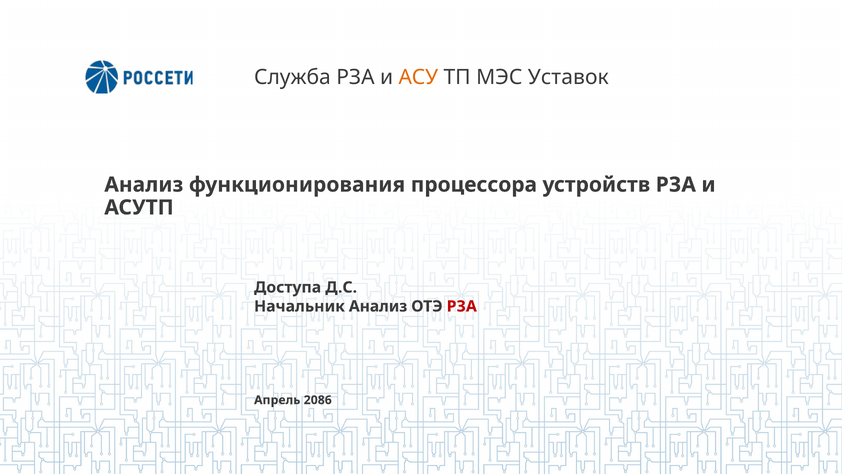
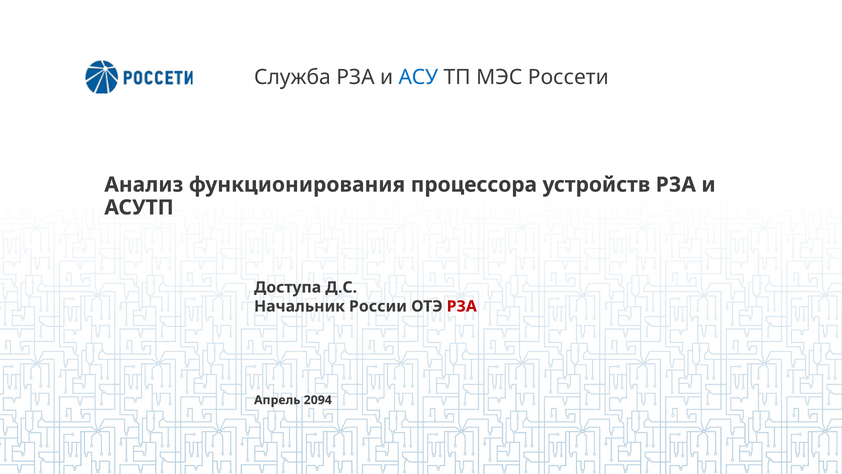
АСУ colour: orange -> blue
Уставок: Уставок -> Россети
Начальник Анализ: Анализ -> России
2086: 2086 -> 2094
